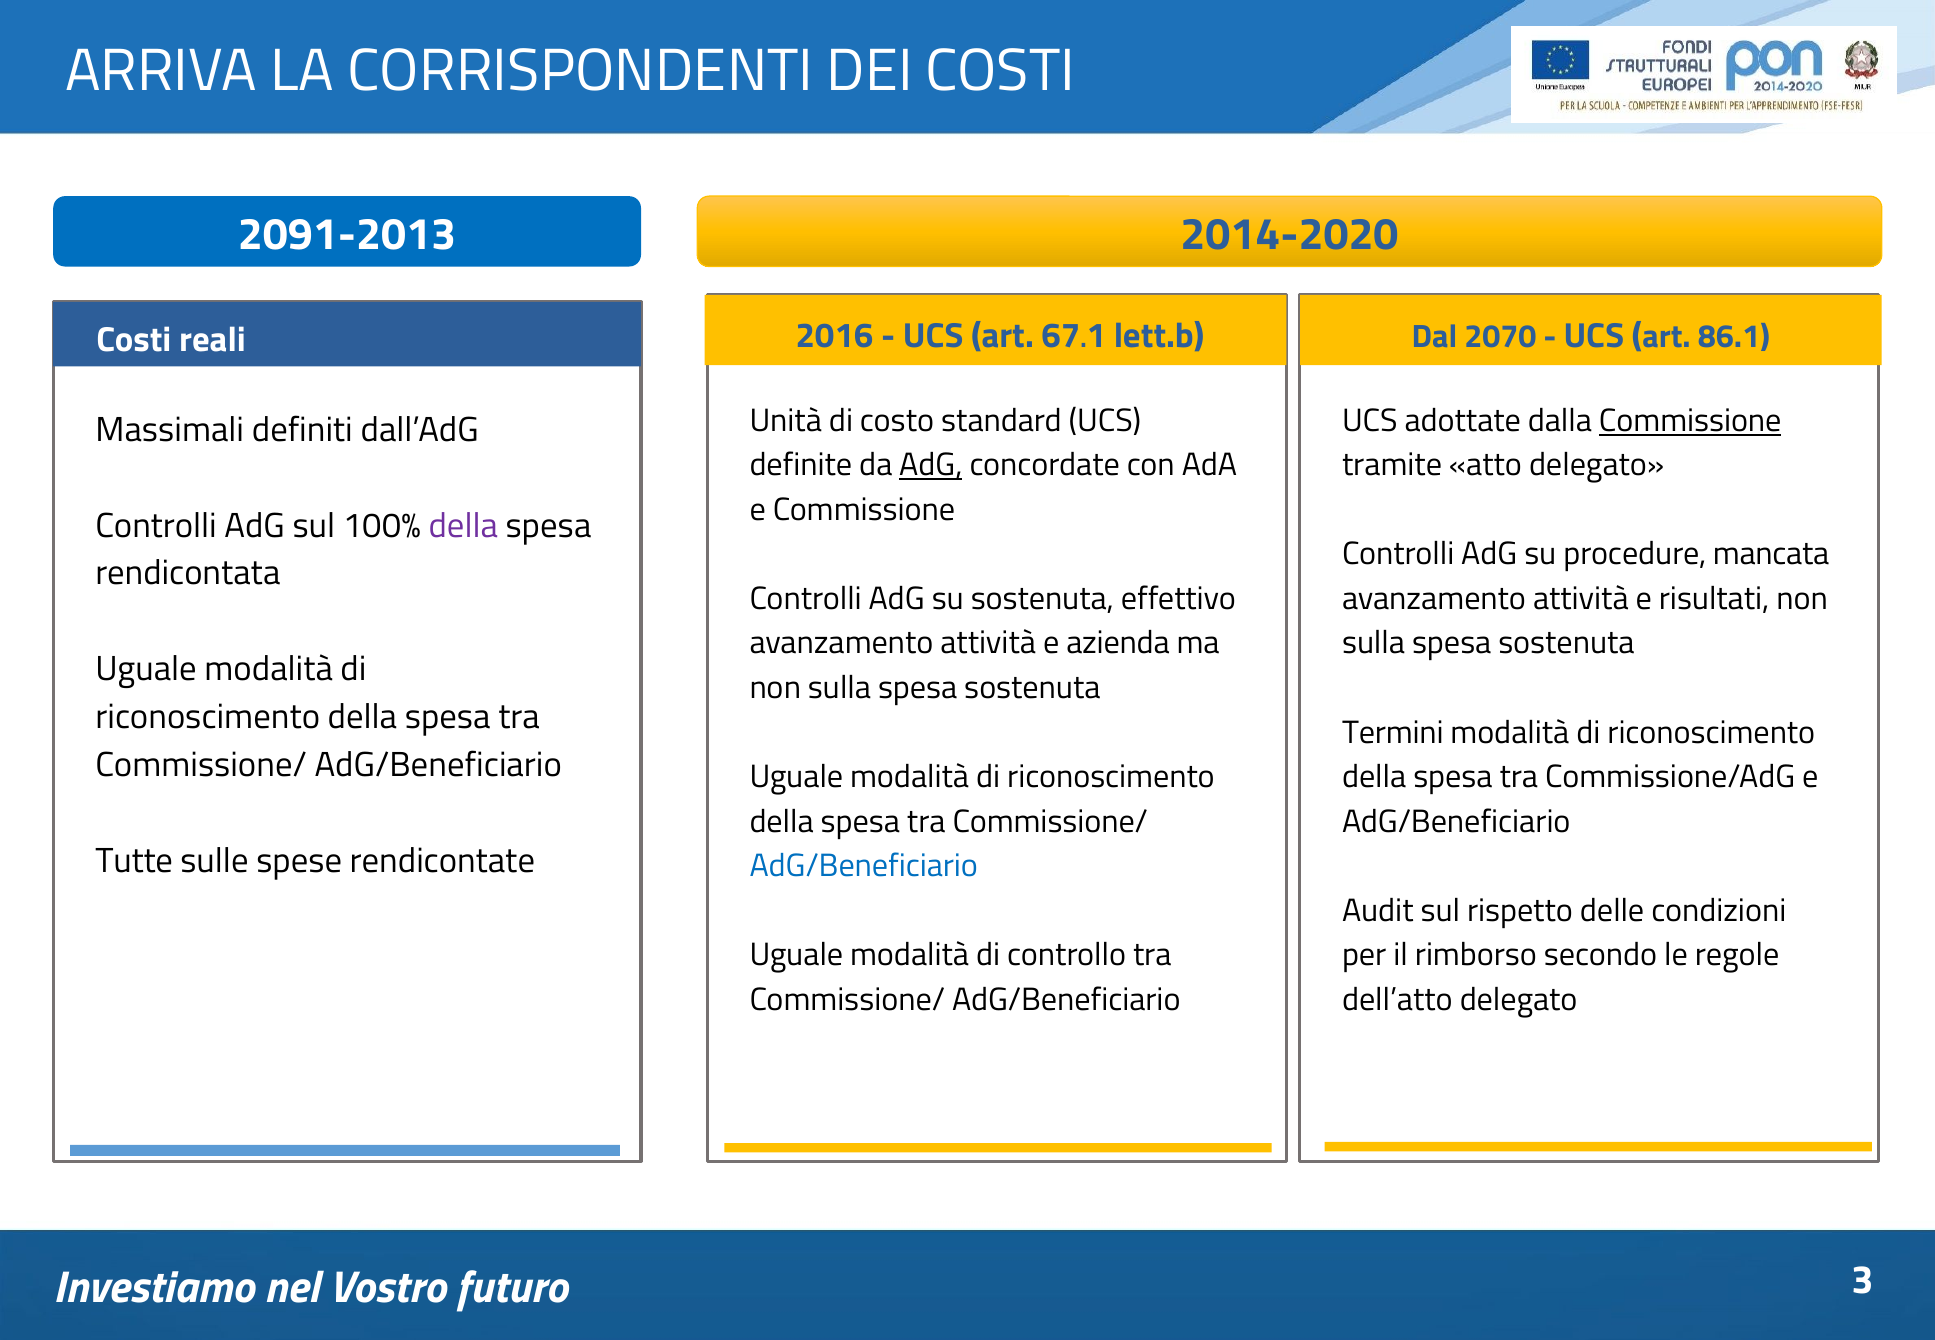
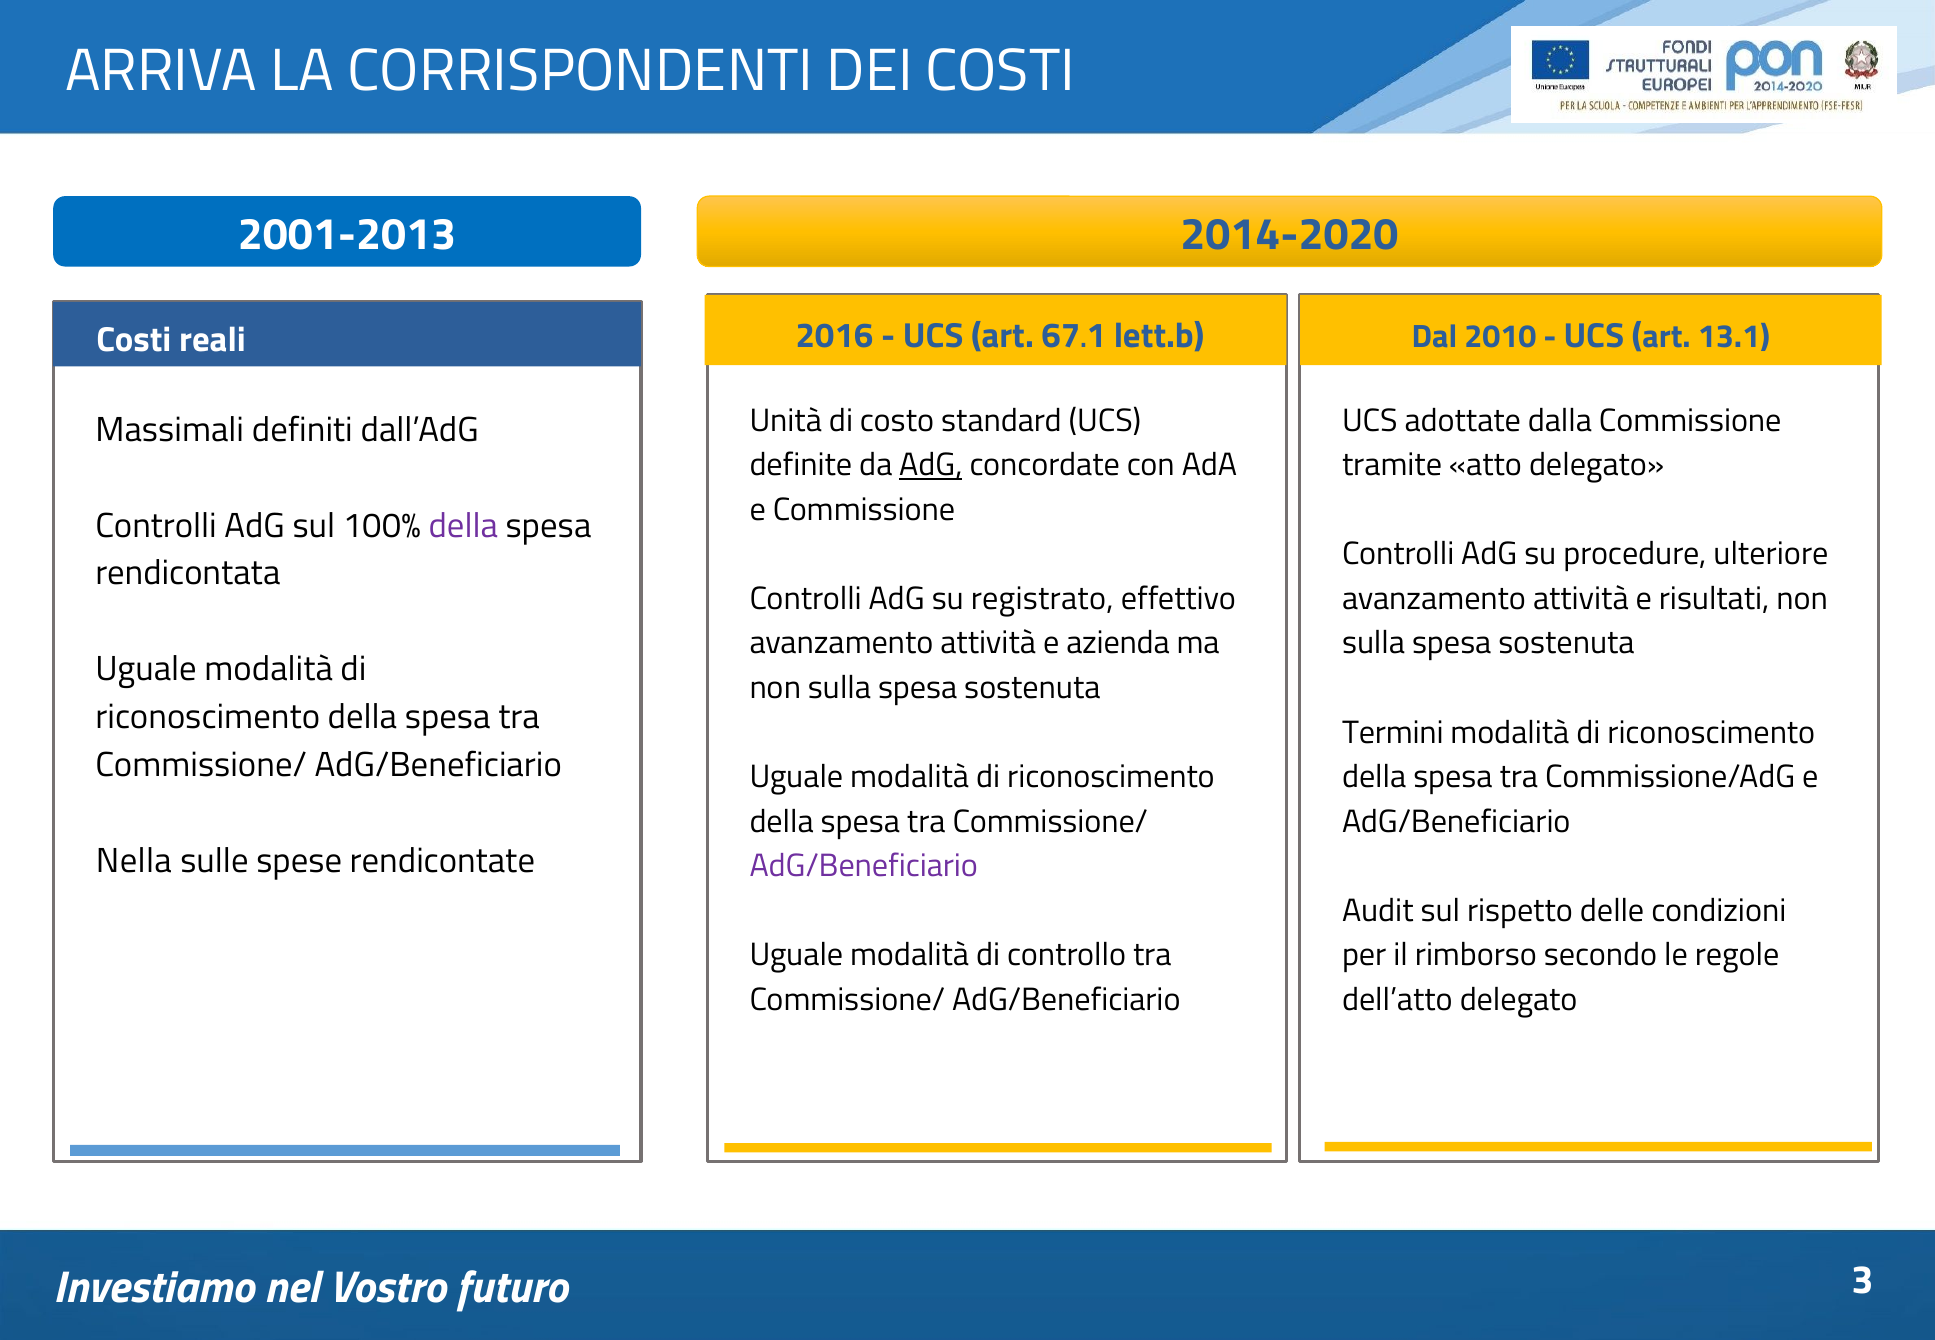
2091-2013: 2091-2013 -> 2001-2013
2070: 2070 -> 2010
86.1: 86.1 -> 13.1
Commissione at (1690, 421) underline: present -> none
mancata: mancata -> ulteriore
su sostenuta: sostenuta -> registrato
Tutte: Tutte -> Nella
AdG/Beneficiario at (864, 866) colour: blue -> purple
